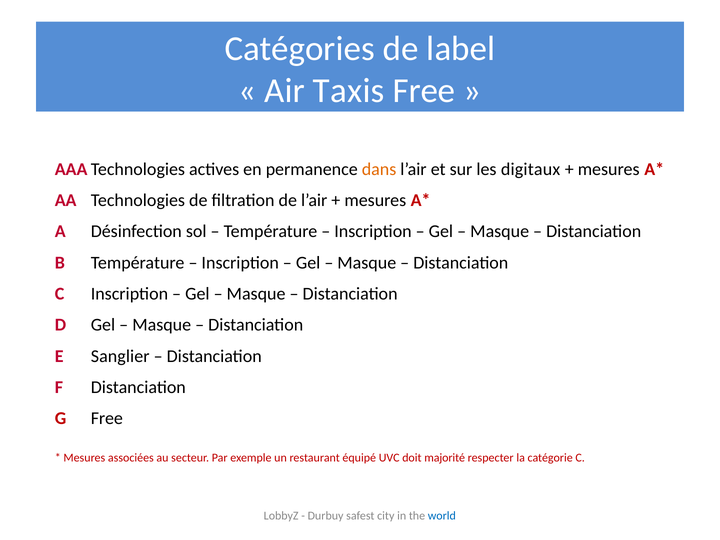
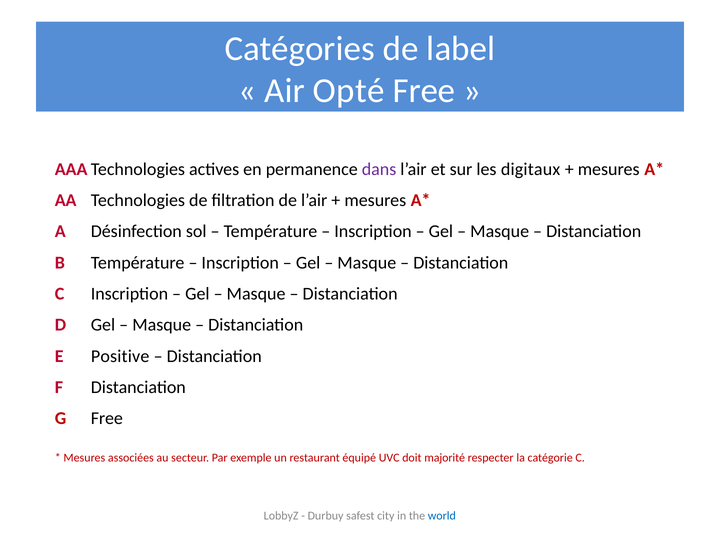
Taxis: Taxis -> Opté
dans colour: orange -> purple
Sanglier: Sanglier -> Positive
